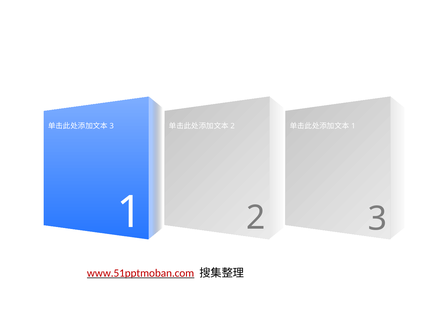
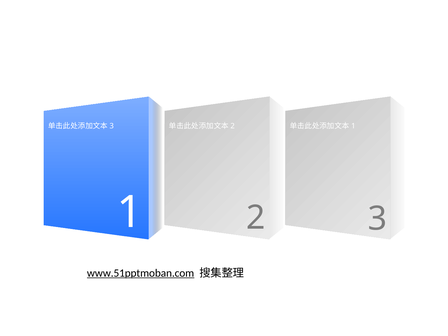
www.51pptmoban.com colour: red -> black
